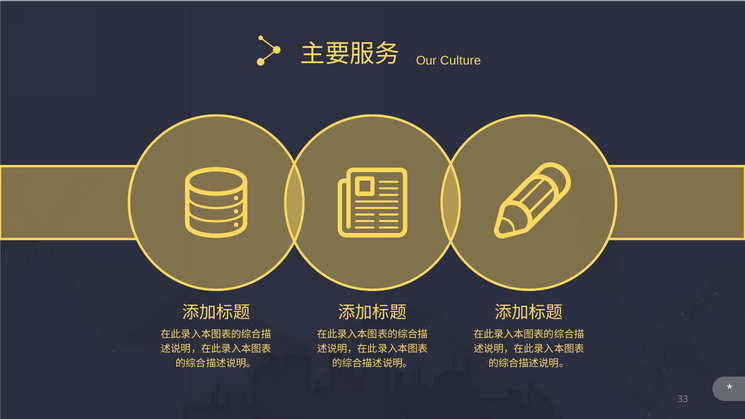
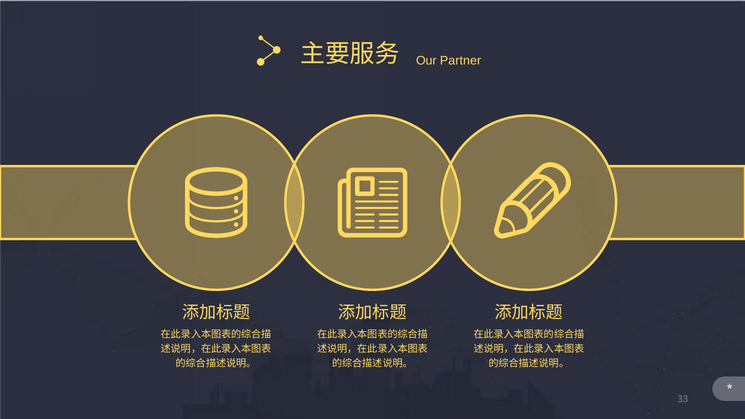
Culture: Culture -> Partner
